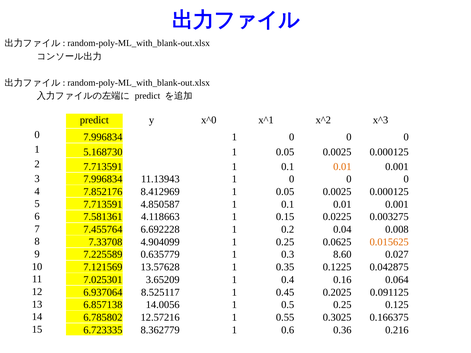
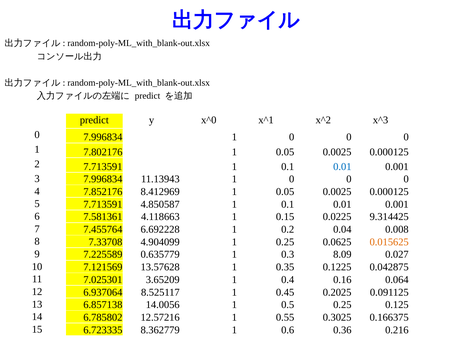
5.168730: 5.168730 -> 7.802176
0.01 at (342, 167) colour: orange -> blue
0.003275: 0.003275 -> 9.314425
8.60: 8.60 -> 8.09
